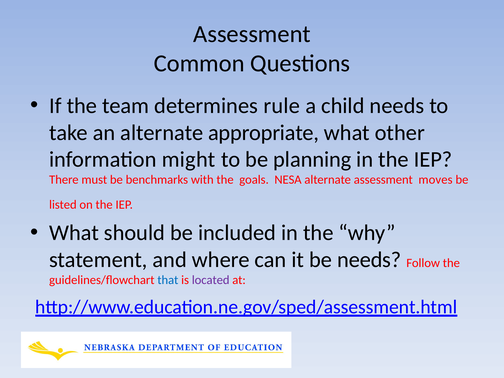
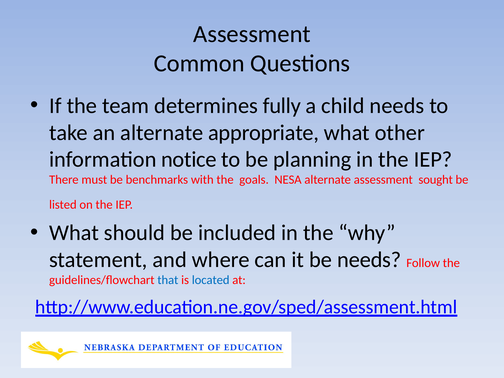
rule: rule -> fully
might: might -> notice
moves: moves -> sought
located colour: purple -> blue
